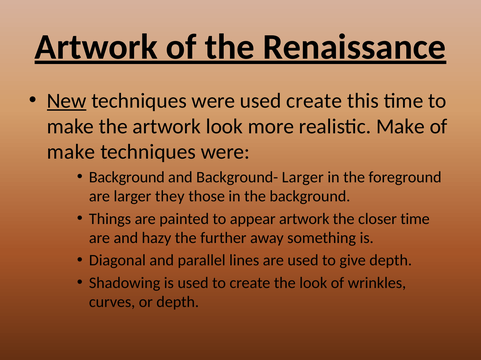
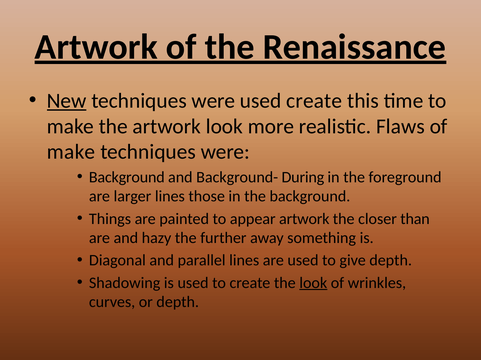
realistic Make: Make -> Flaws
Background- Larger: Larger -> During
larger they: they -> lines
closer time: time -> than
look at (313, 283) underline: none -> present
